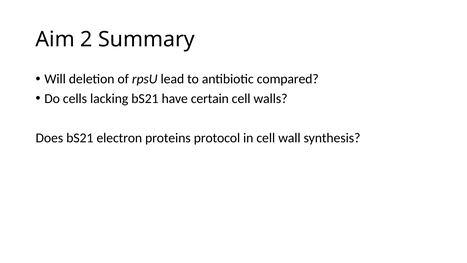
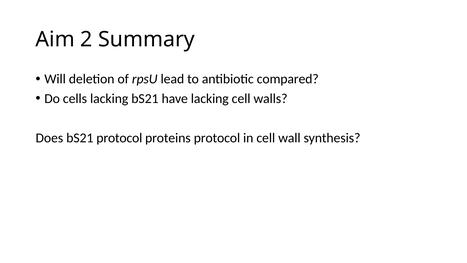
have certain: certain -> lacking
bS21 electron: electron -> protocol
